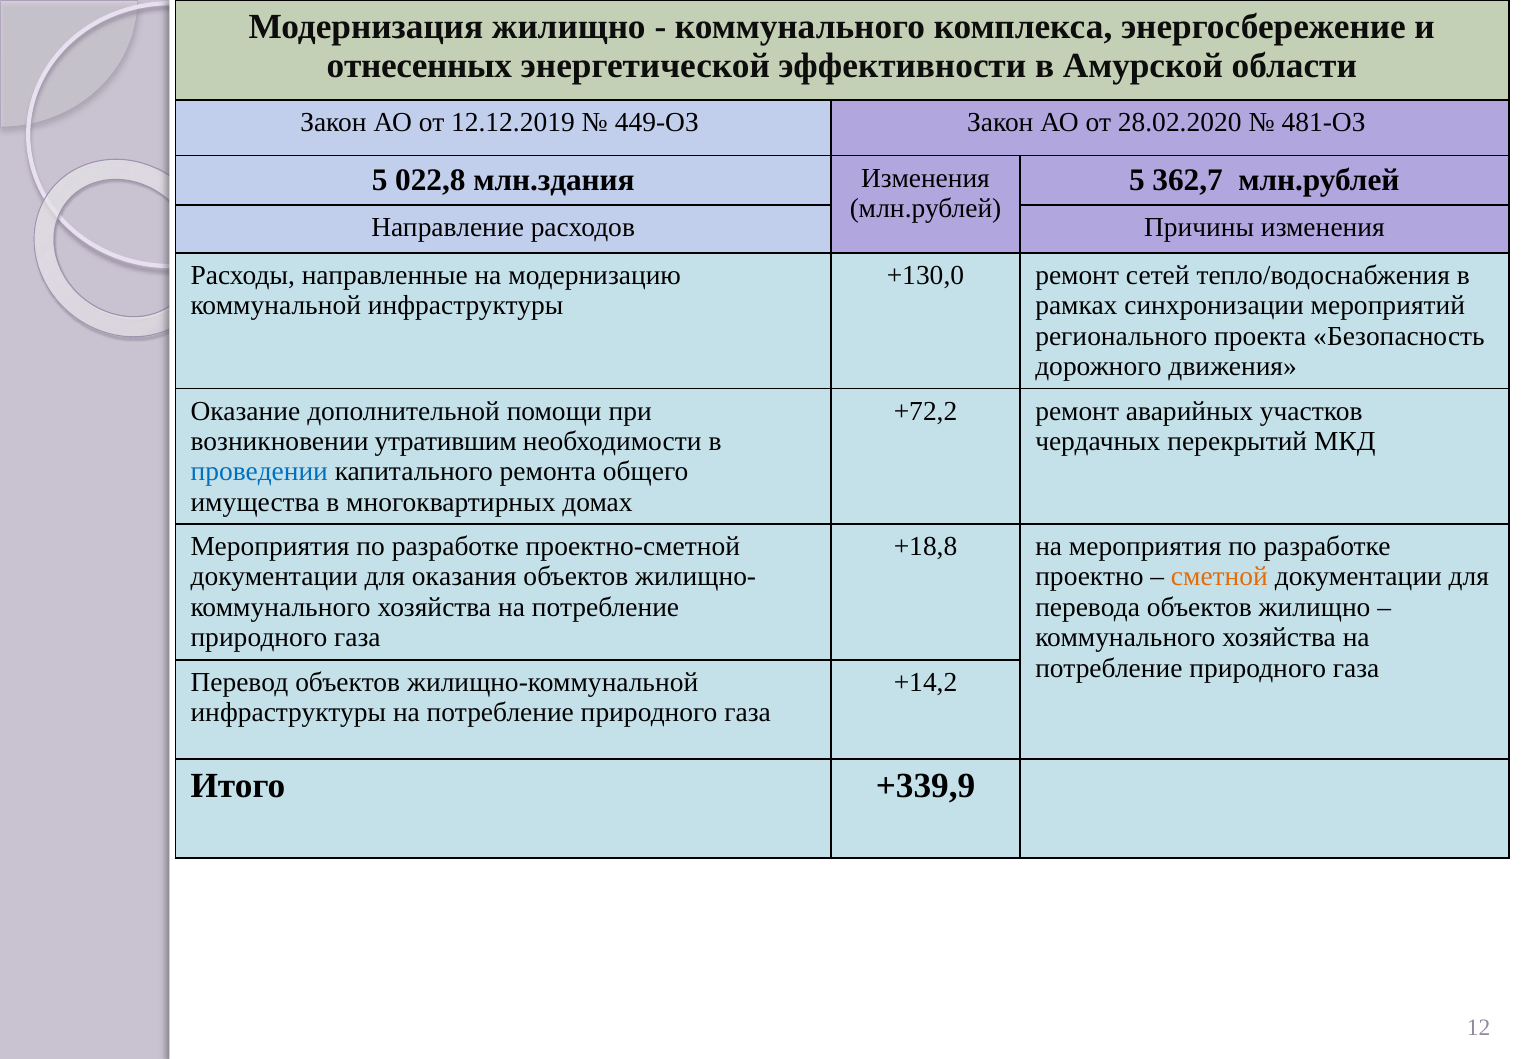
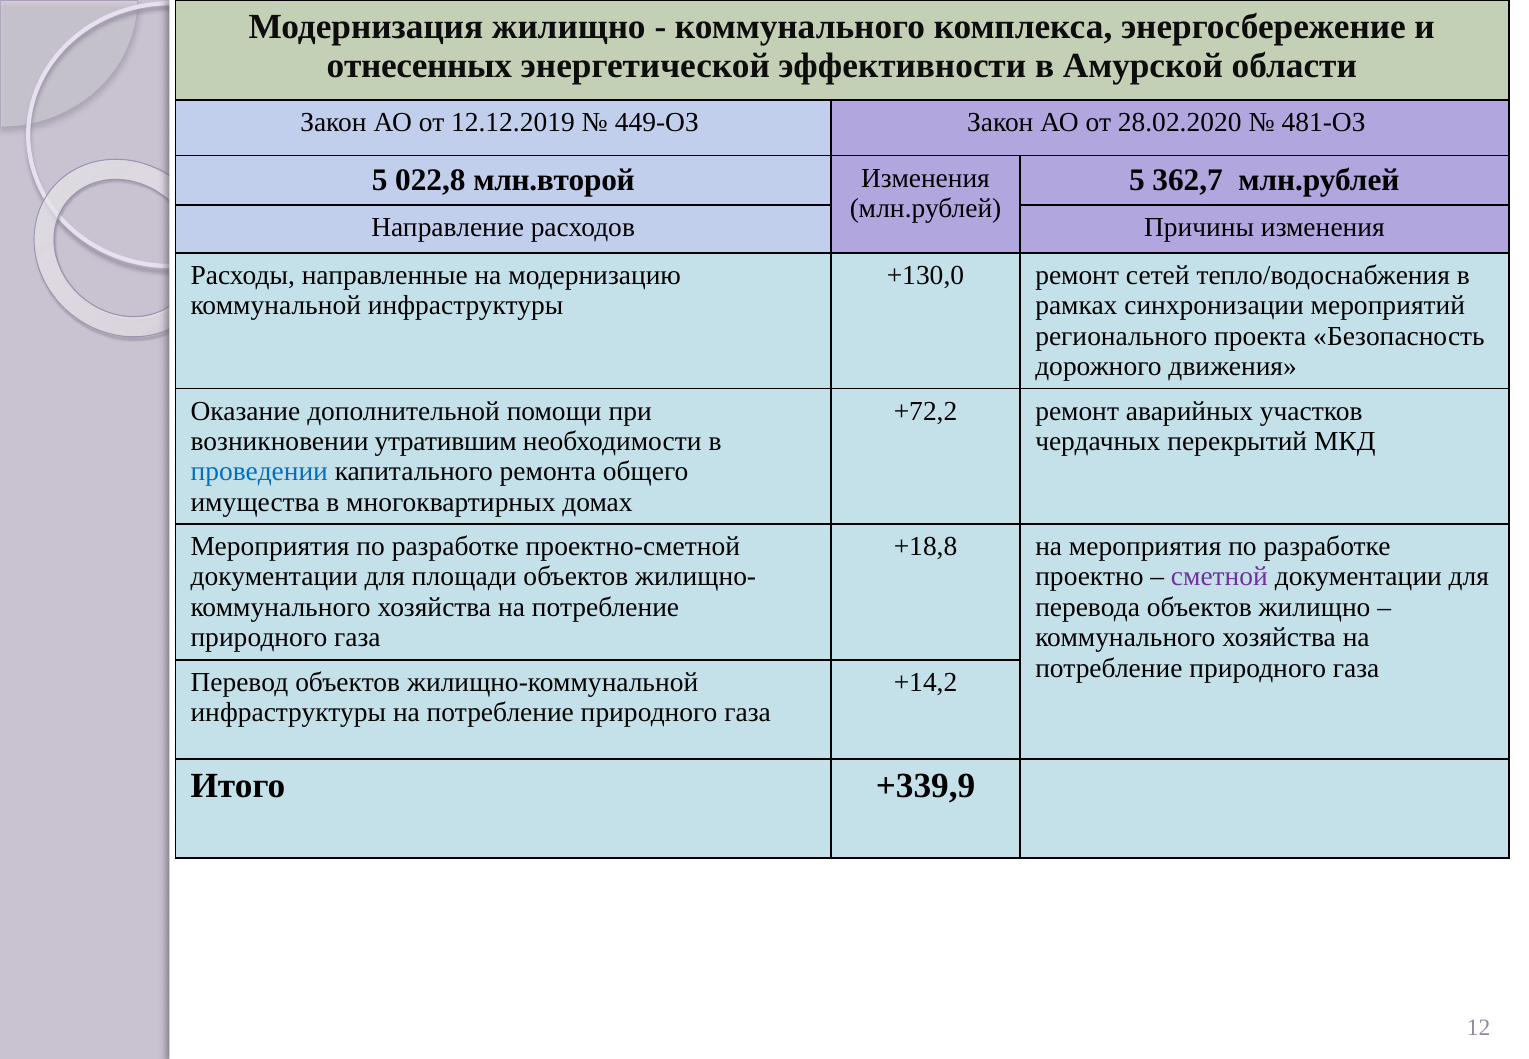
млн.здания: млн.здания -> млн.второй
оказания: оказания -> площади
сметной colour: orange -> purple
